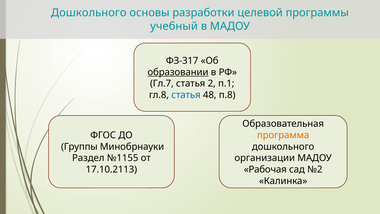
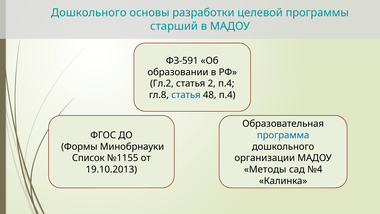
учебный: учебный -> старший
ФЗ-317: ФЗ-317 -> ФЗ-591
образовании underline: present -> none
Гл.7: Гл.7 -> Гл.2
2 п.1: п.1 -> п.4
48 п.8: п.8 -> п.4
программа colour: orange -> blue
Группы: Группы -> Формы
Раздел: Раздел -> Список
17.10.2113: 17.10.2113 -> 19.10.2013
Рабочая: Рабочая -> Методы
№2: №2 -> №4
